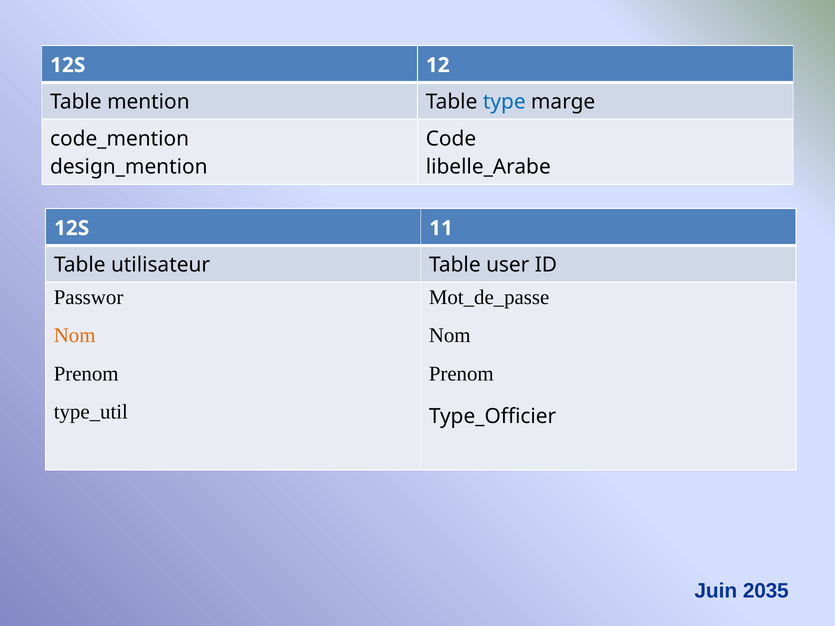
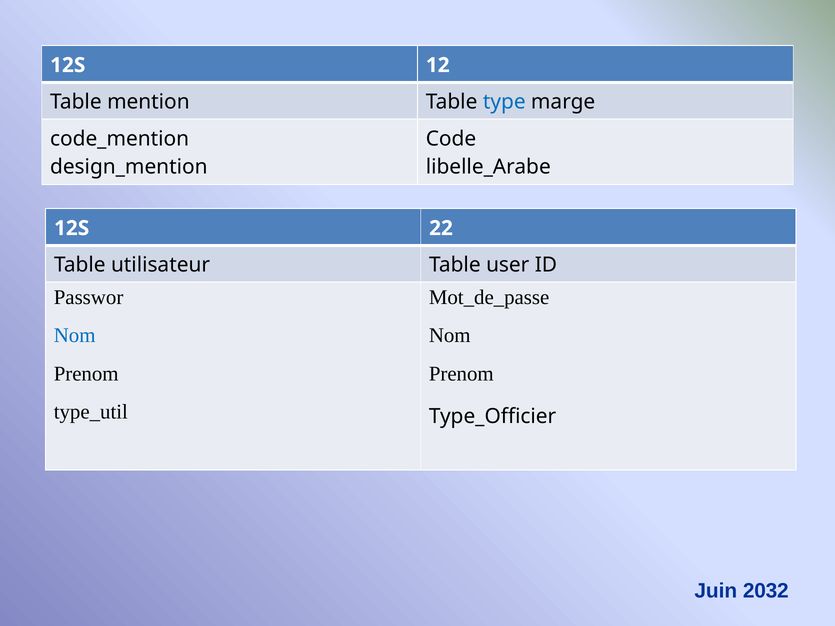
11: 11 -> 22
Nom at (75, 336) colour: orange -> blue
2035: 2035 -> 2032
